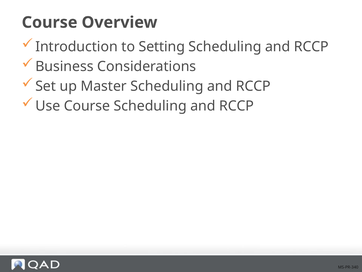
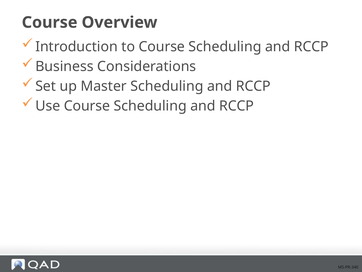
to Setting: Setting -> Course
